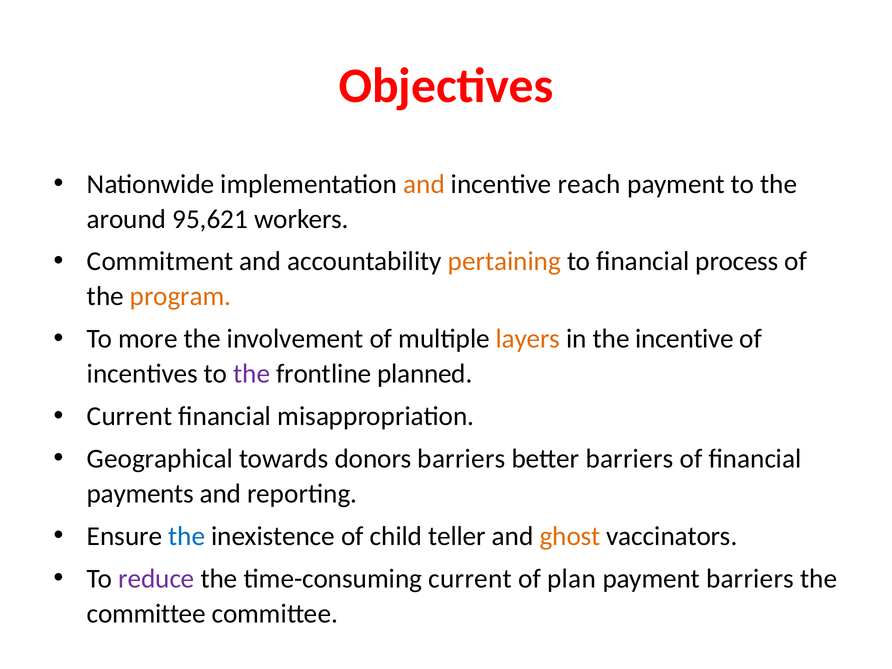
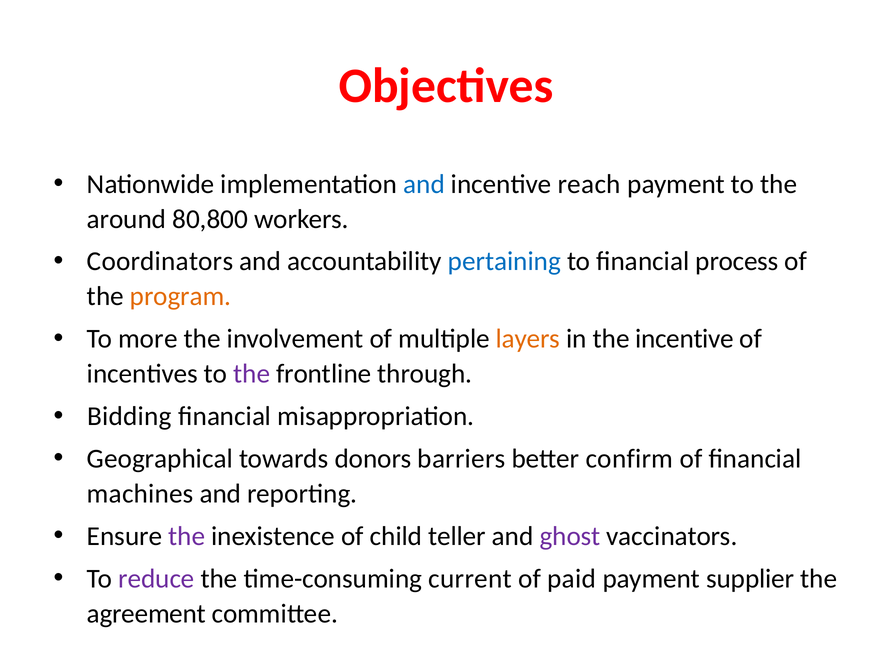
and at (424, 184) colour: orange -> blue
95,621: 95,621 -> 80,800
Commitment: Commitment -> Coordinators
pertaining colour: orange -> blue
planned: planned -> through
Current at (130, 416): Current -> Bidding
better barriers: barriers -> confirm
payments: payments -> machines
the at (187, 536) colour: blue -> purple
ghost colour: orange -> purple
plan: plan -> paid
payment barriers: barriers -> supplier
committee at (146, 614): committee -> agreement
